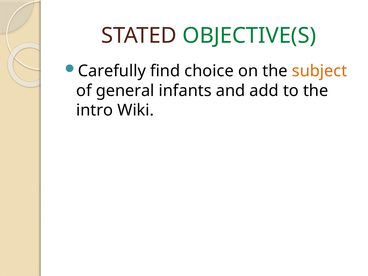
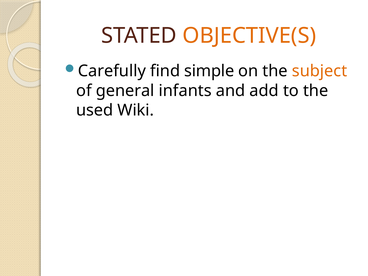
OBJECTIVE(S colour: green -> orange
choice: choice -> simple
intro: intro -> used
